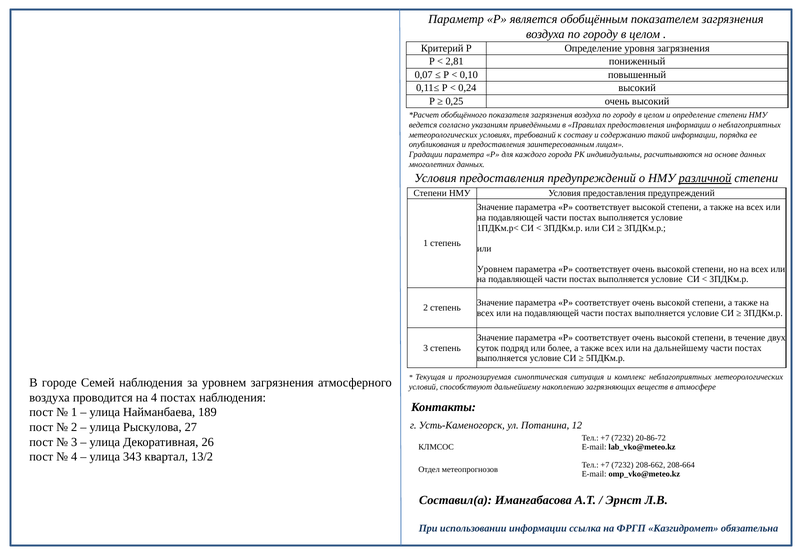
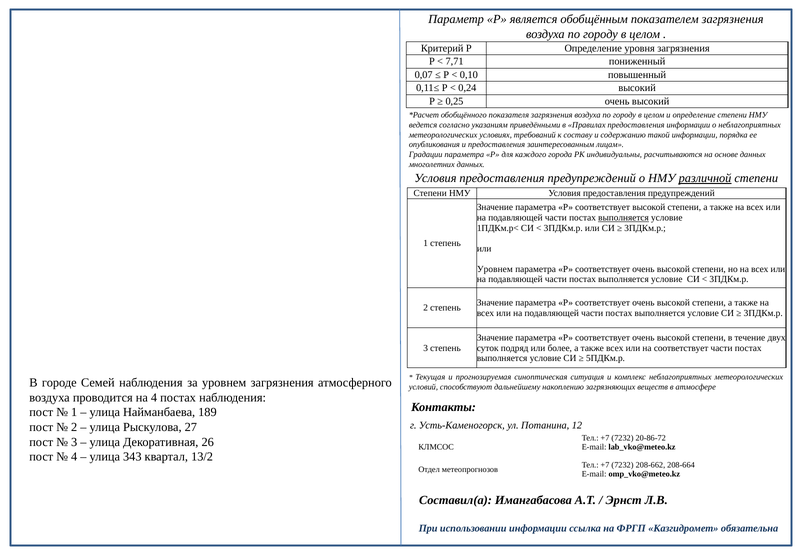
2,81: 2,81 -> 7,71
выполняется at (624, 218) underline: none -> present
на дальнейшему: дальнейшему -> соответствует
